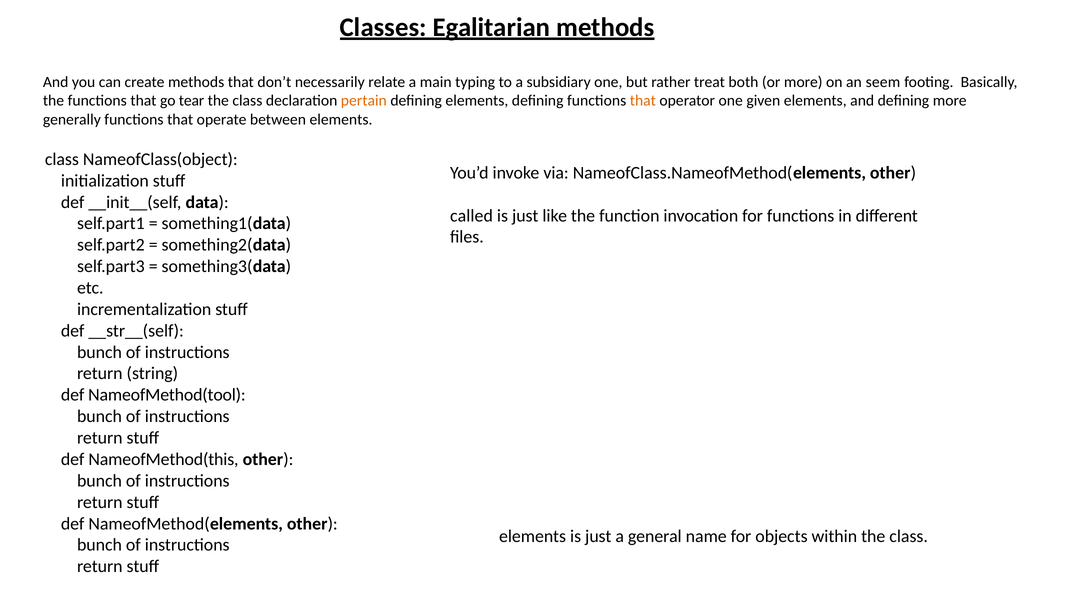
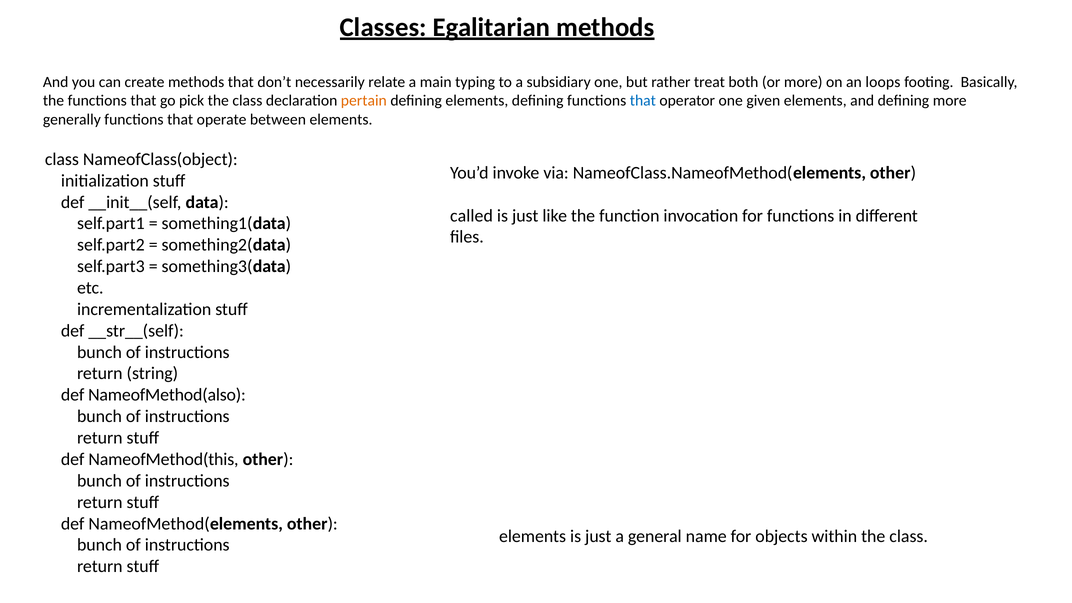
seem: seem -> loops
tear: tear -> pick
that at (643, 101) colour: orange -> blue
NameofMethod(tool: NameofMethod(tool -> NameofMethod(also
